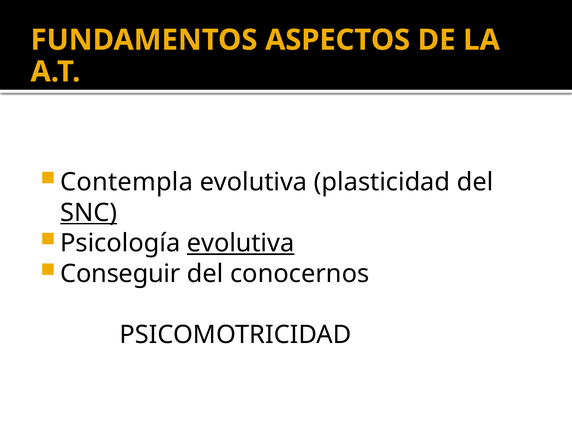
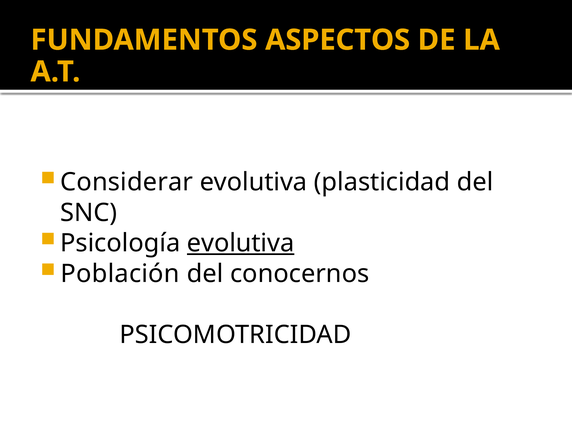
Contempla: Contempla -> Considerar
SNC underline: present -> none
Conseguir: Conseguir -> Población
